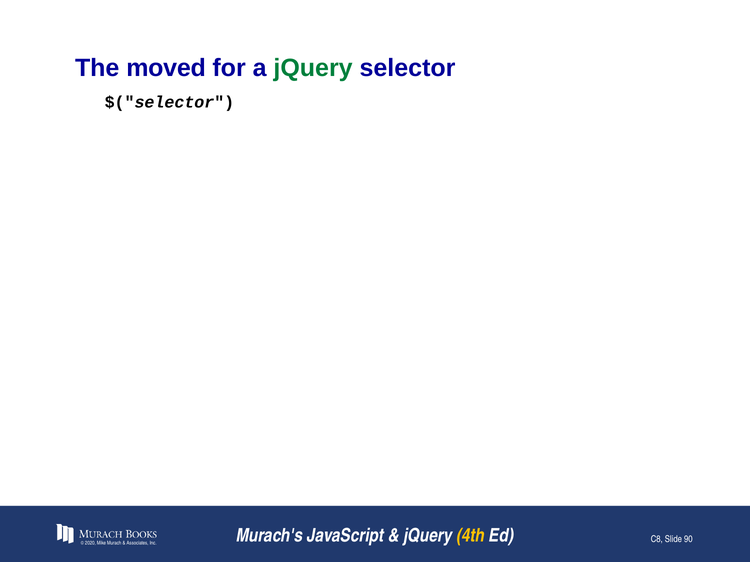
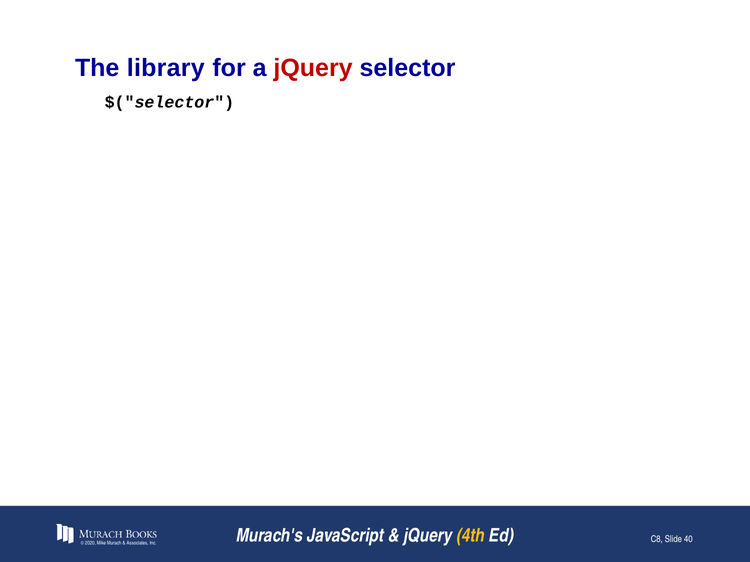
moved: moved -> library
jQuery at (313, 68) colour: green -> red
90: 90 -> 40
